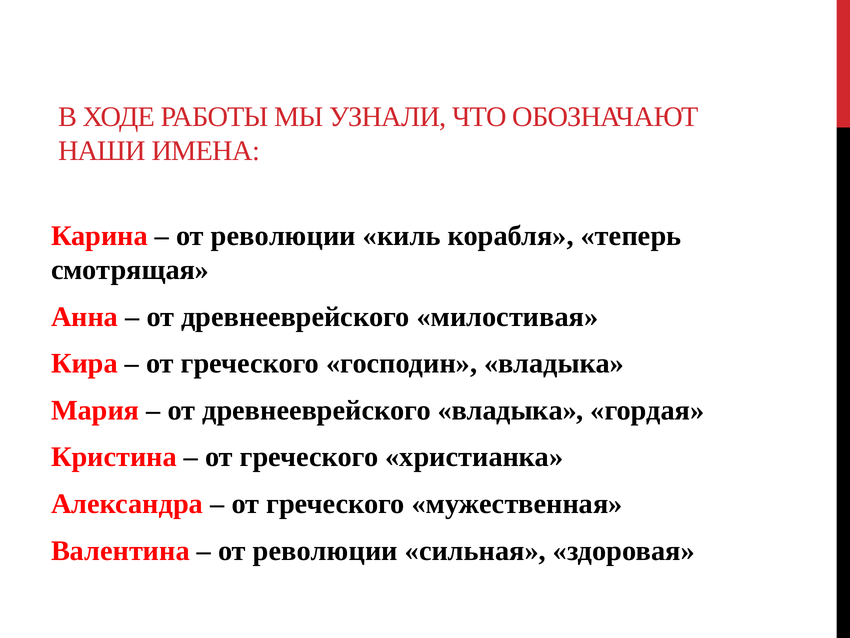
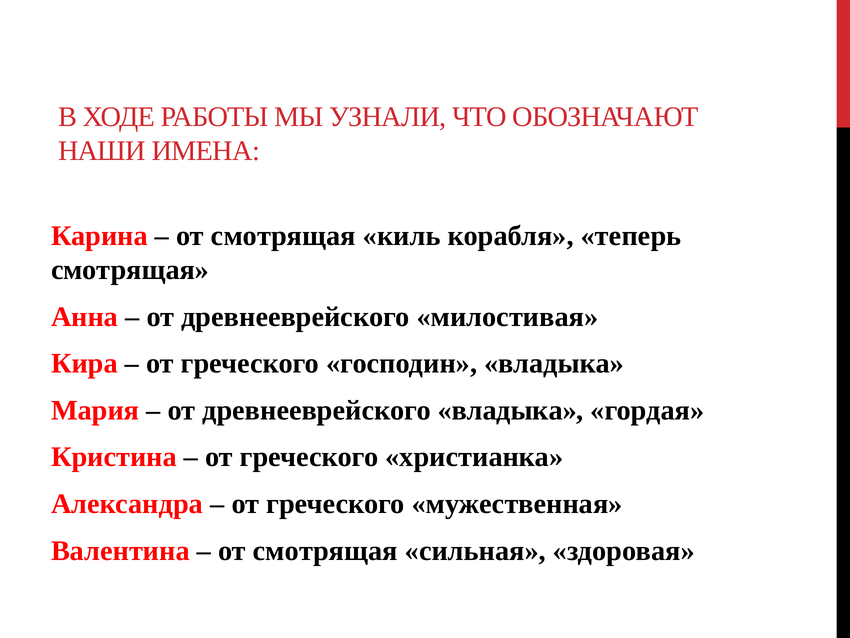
революции at (283, 236): революции -> смотрящая
революции at (325, 550): революции -> смотрящая
